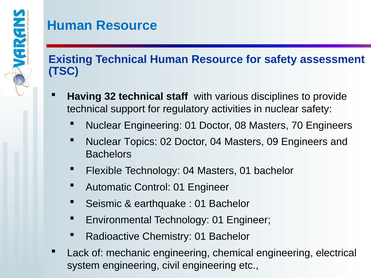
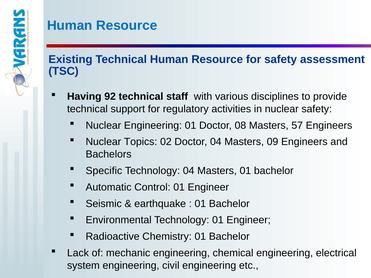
32: 32 -> 92
70: 70 -> 57
Flexible: Flexible -> Specific
